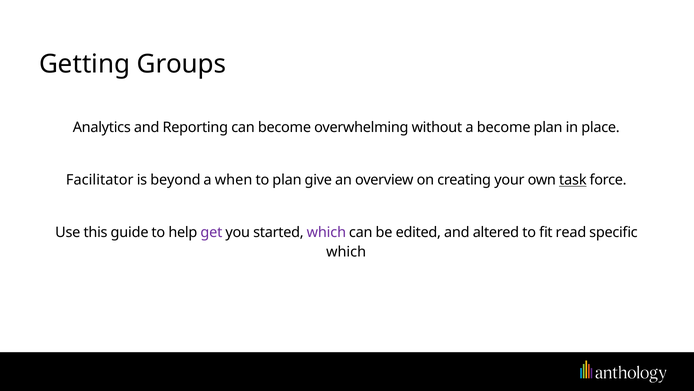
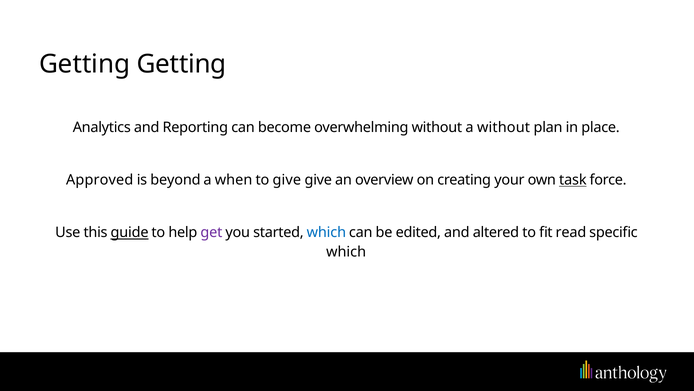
Getting Groups: Groups -> Getting
a become: become -> without
Facilitator: Facilitator -> Approved
to plan: plan -> give
guide underline: none -> present
which at (326, 232) colour: purple -> blue
